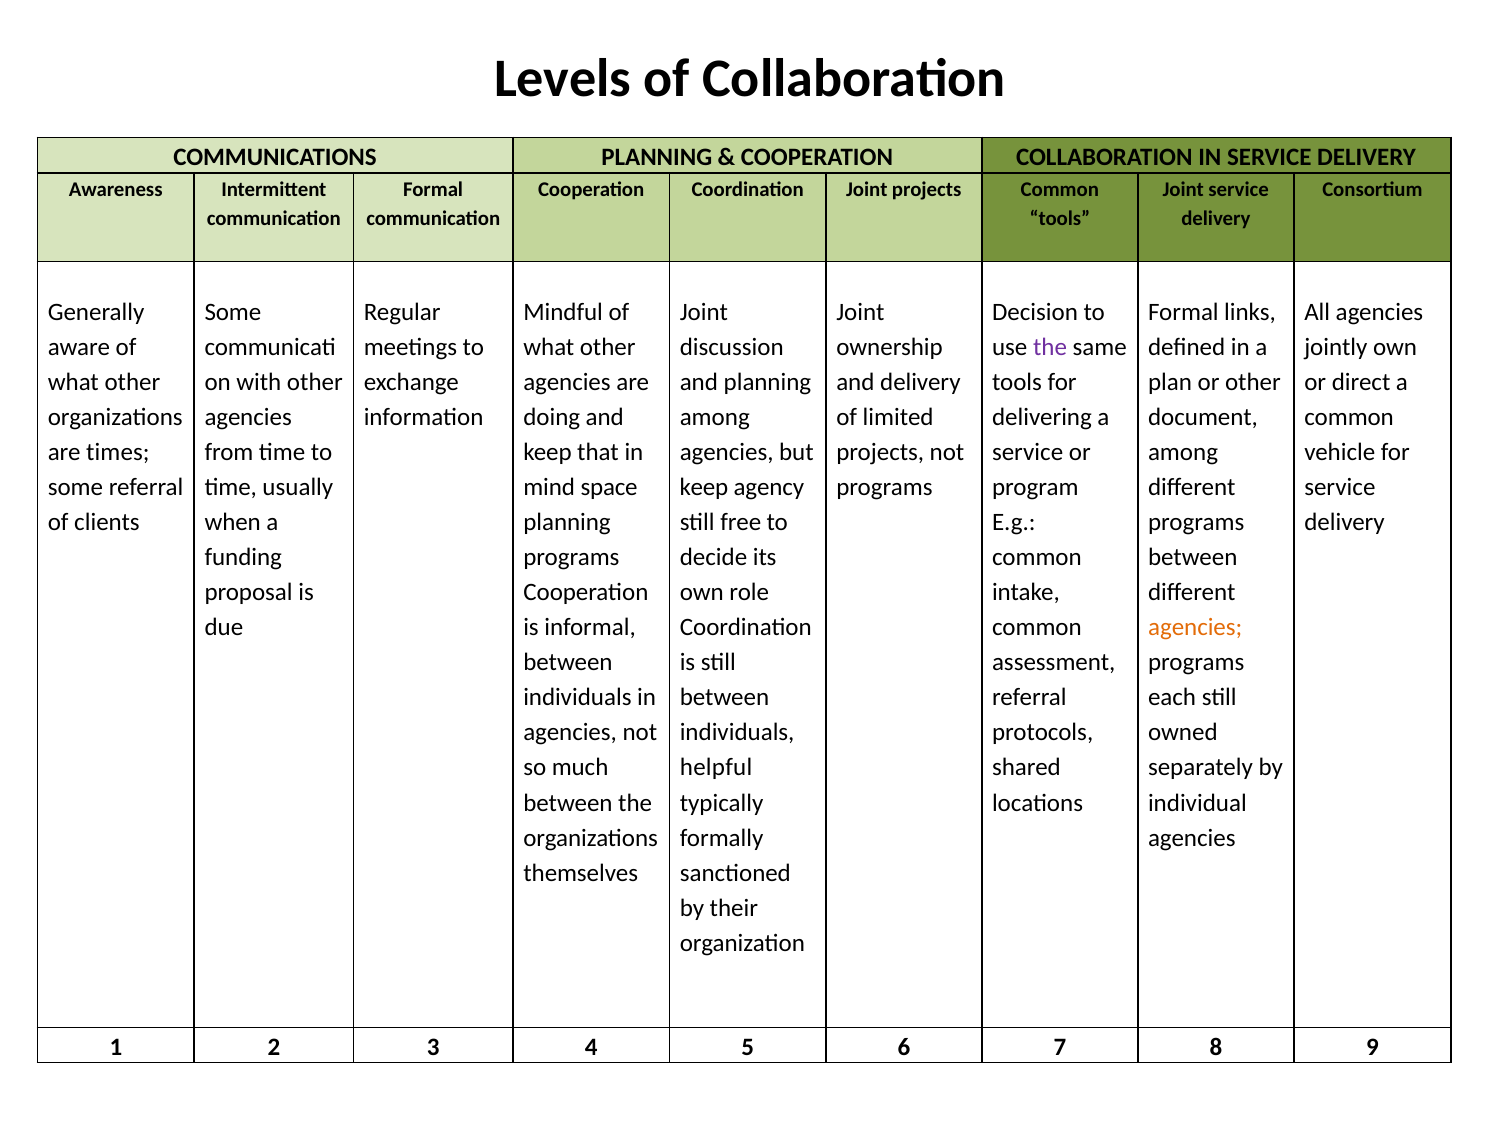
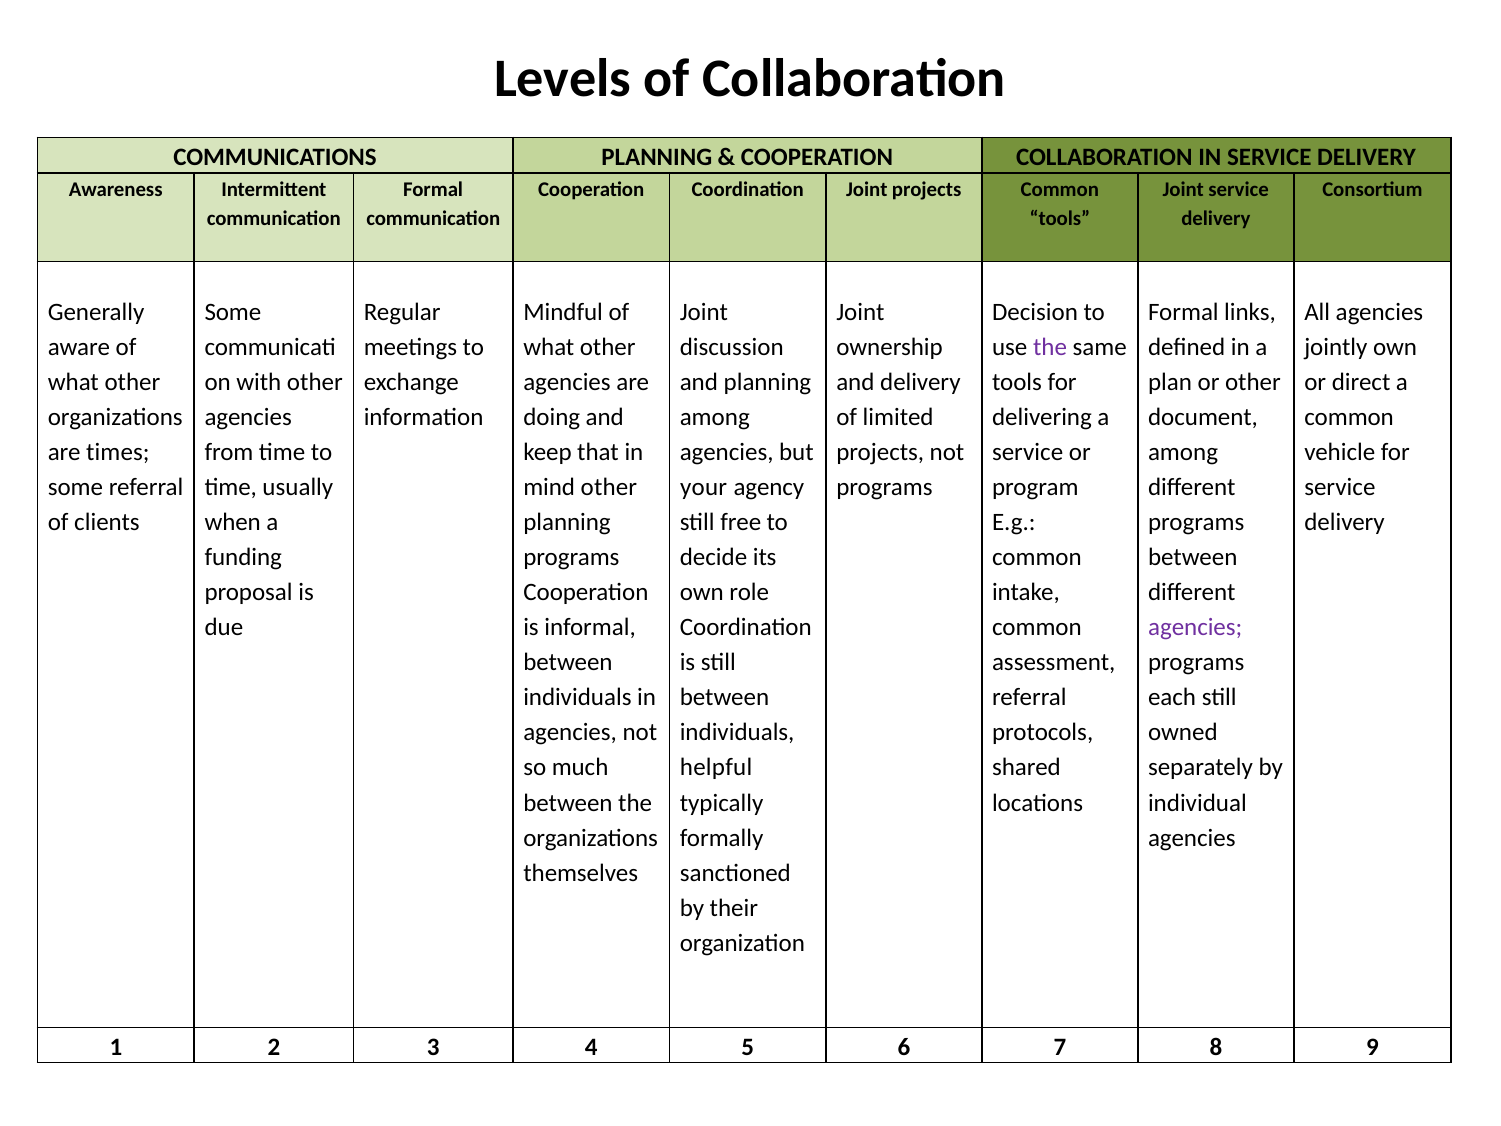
mind space: space -> other
keep at (704, 487): keep -> your
agencies at (1195, 627) colour: orange -> purple
